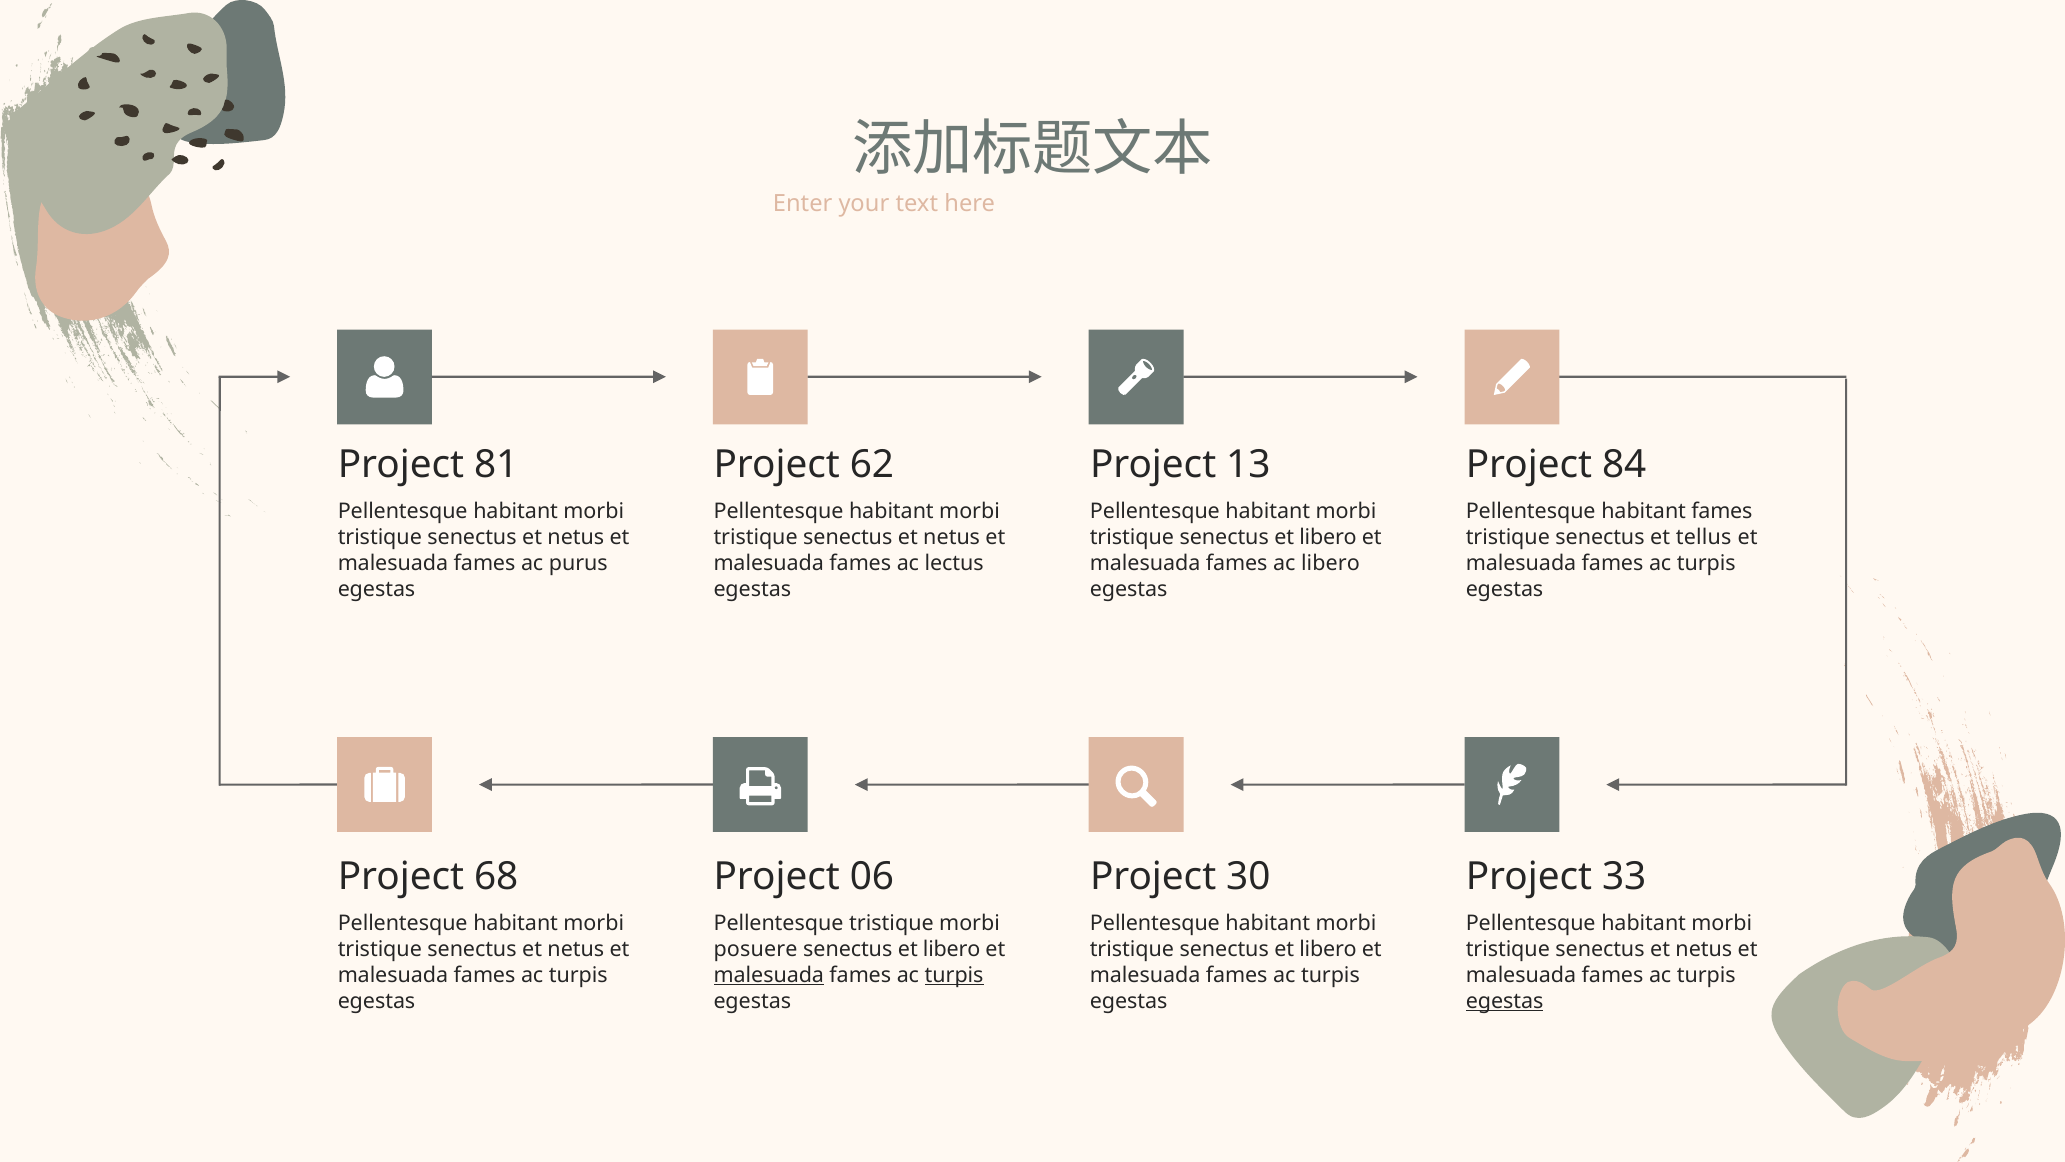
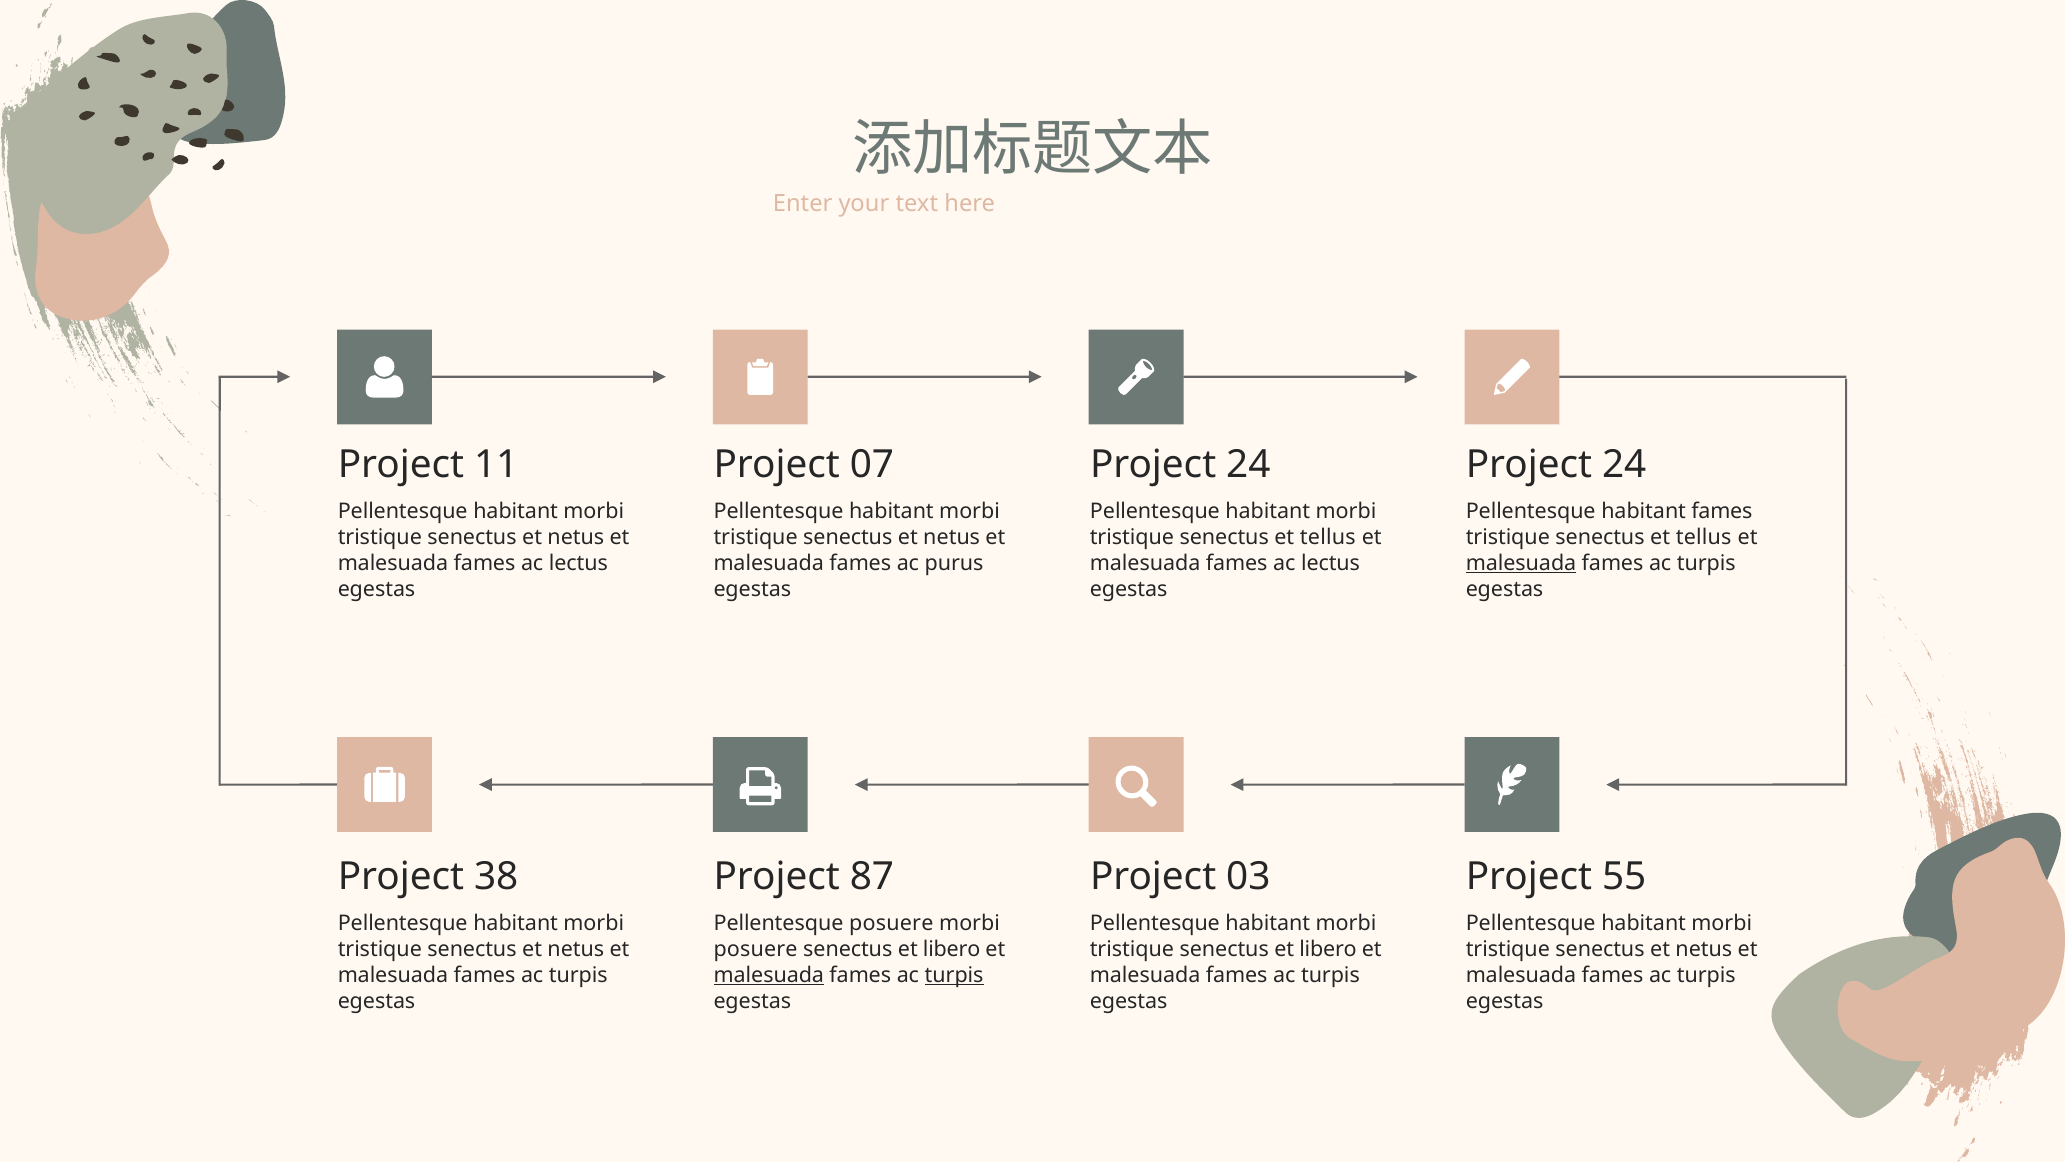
81: 81 -> 11
62: 62 -> 07
13 at (1248, 465): 13 -> 24
84 at (1624, 465): 84 -> 24
libero at (1328, 537): libero -> tellus
purus at (578, 563): purus -> lectus
lectus: lectus -> purus
libero at (1330, 563): libero -> lectus
malesuada at (1521, 563) underline: none -> present
68: 68 -> 38
06: 06 -> 87
30: 30 -> 03
33: 33 -> 55
Pellentesque tristique: tristique -> posuere
egestas at (1505, 1001) underline: present -> none
